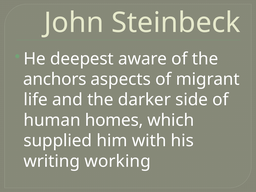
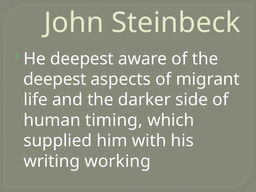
anchors at (55, 79): anchors -> deepest
homes: homes -> timing
